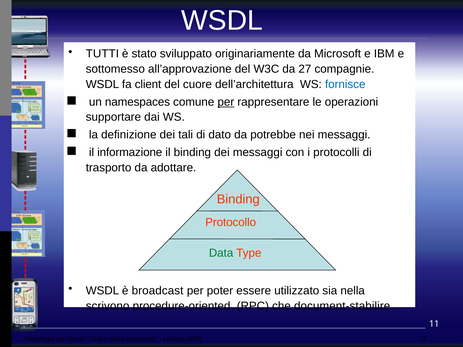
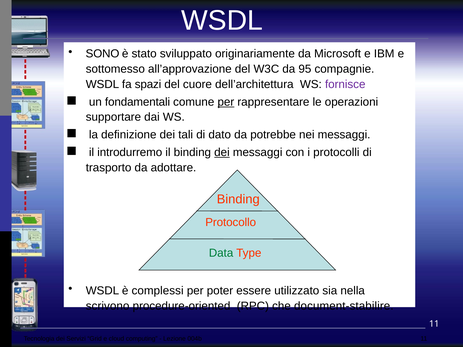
TUTTI: TUTTI -> SONO
27: 27 -> 95
client: client -> spazi
fornisce colour: blue -> purple
namespaces: namespaces -> fondamentali
informazione: informazione -> introdurremo
dei at (222, 152) underline: none -> present
broadcast: broadcast -> complessi
